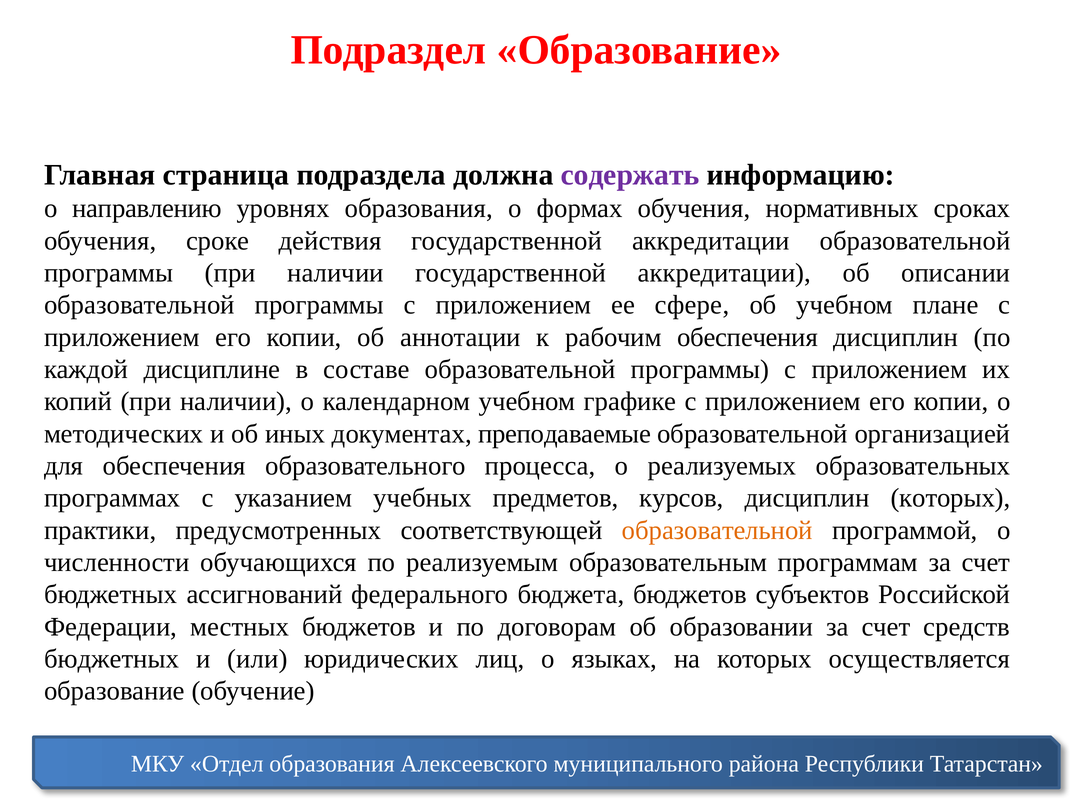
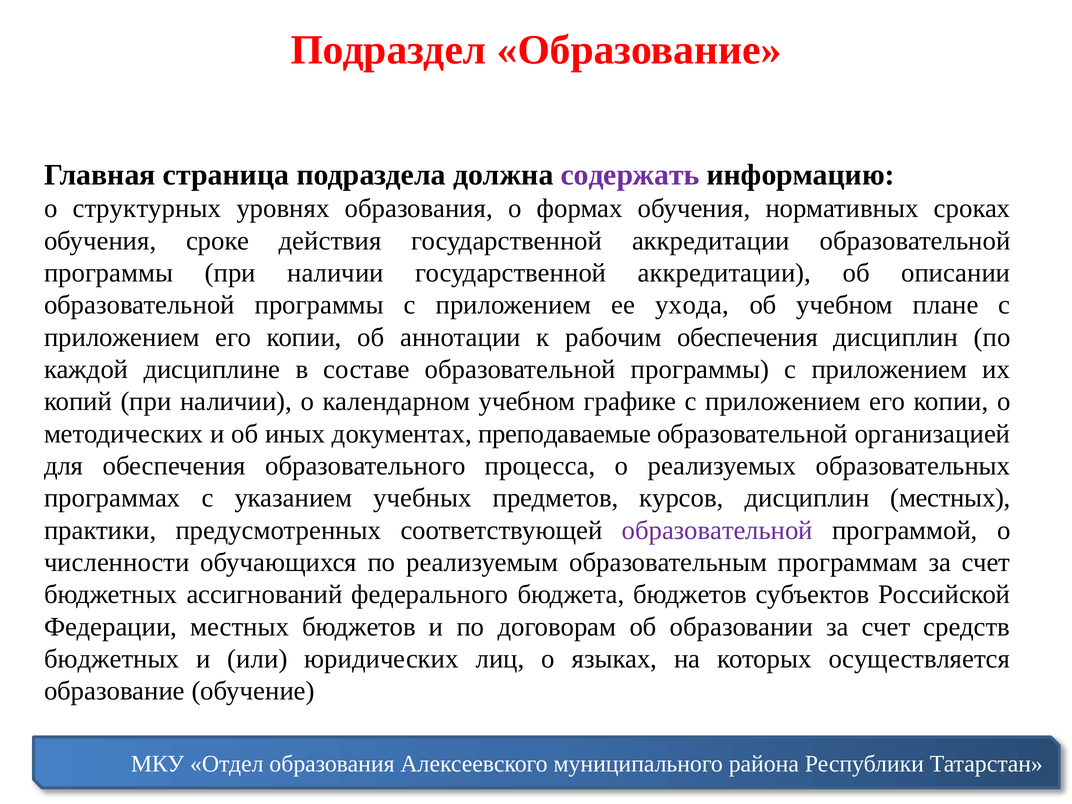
направлению: направлению -> структурных
сфере: сфере -> ухода
дисциплин которых: которых -> местных
образовательной at (717, 530) colour: orange -> purple
